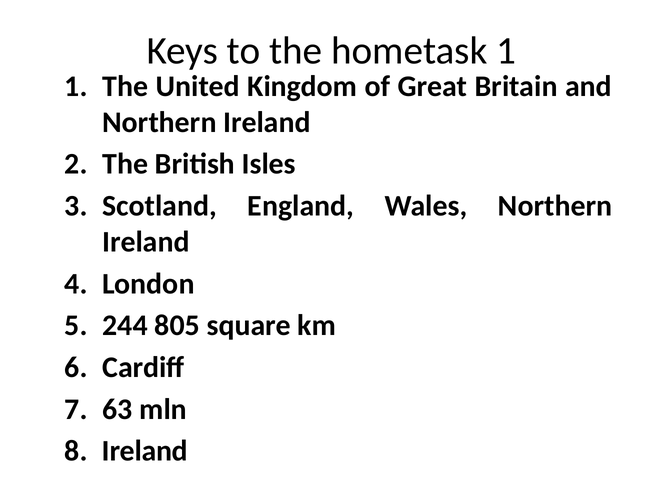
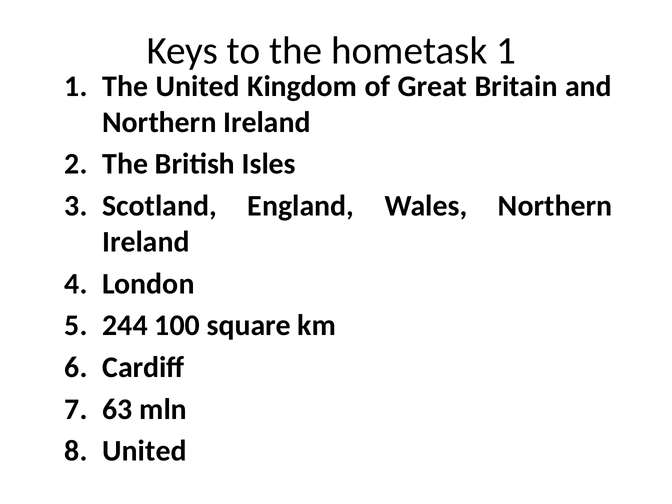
805: 805 -> 100
Ireland at (145, 451): Ireland -> United
